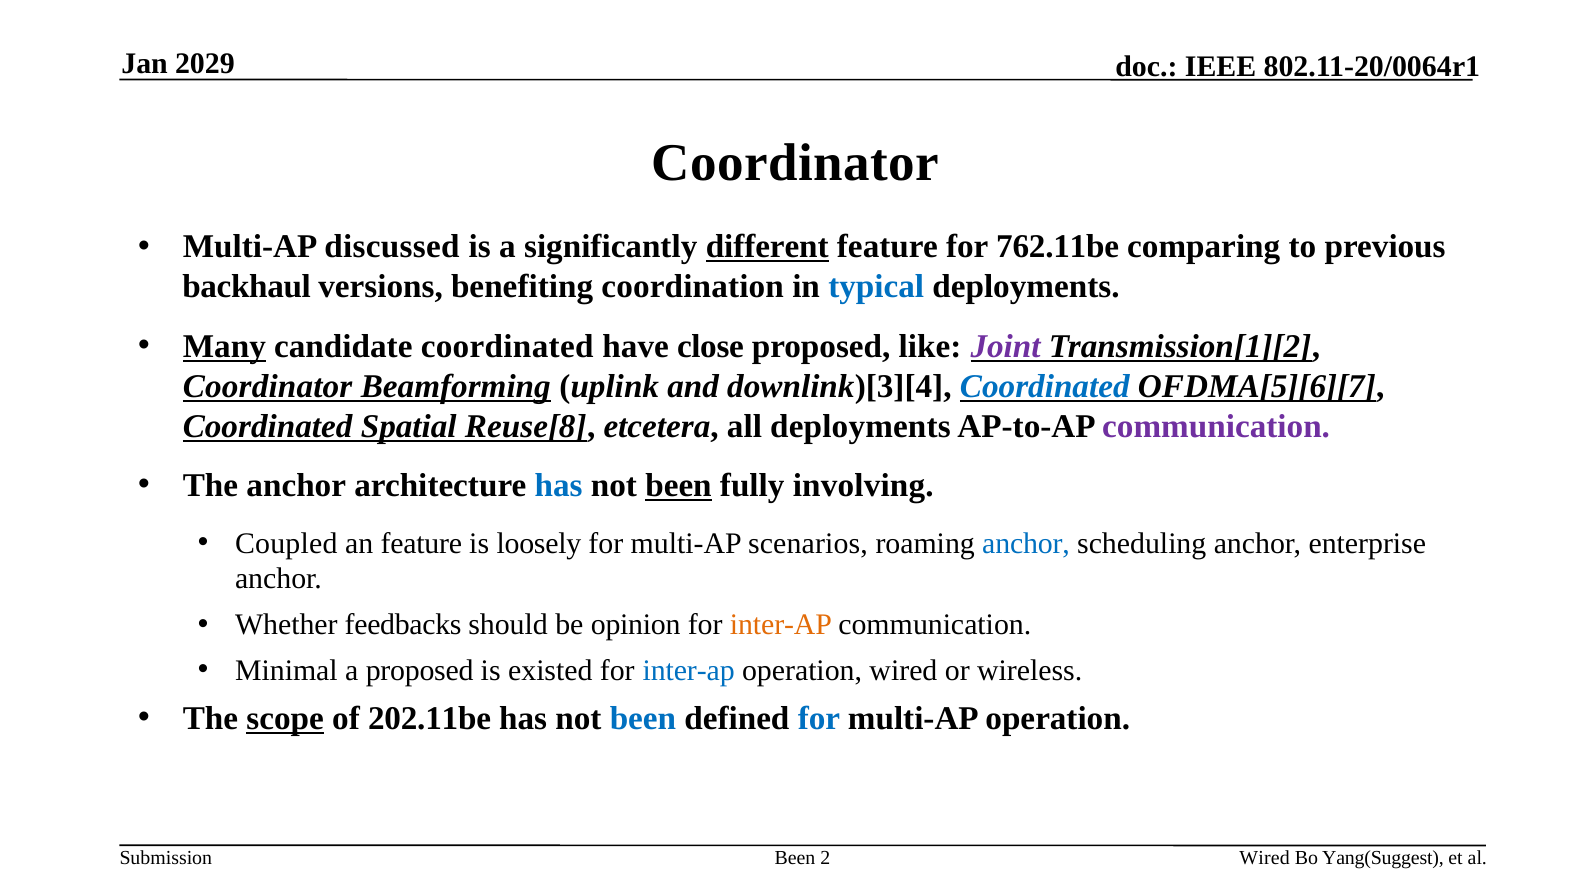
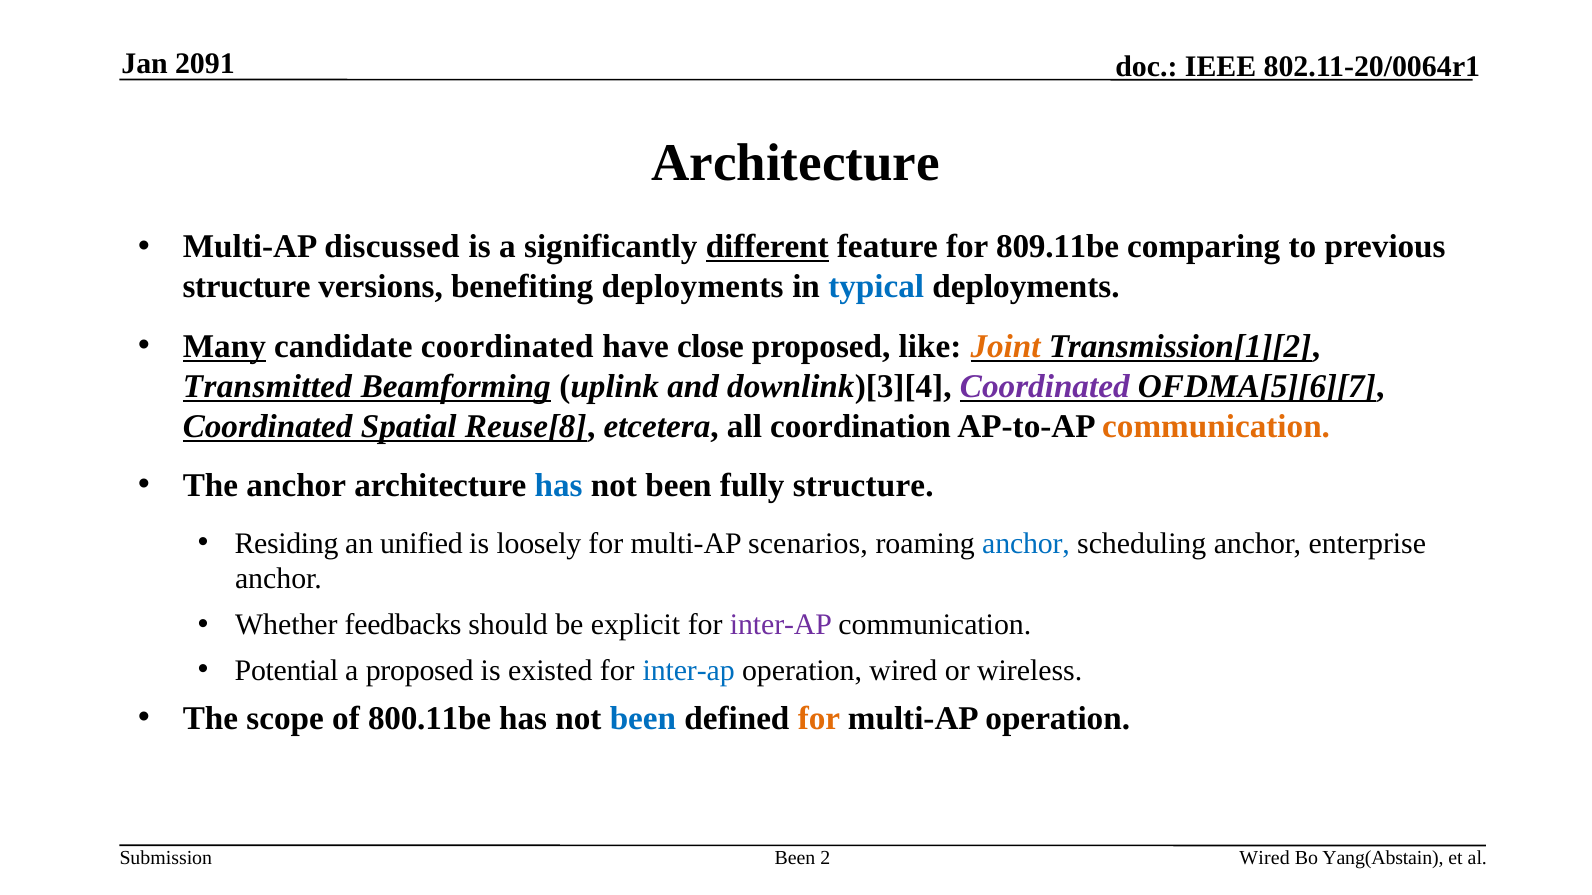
2029: 2029 -> 2091
Coordinator at (795, 163): Coordinator -> Architecture
762.11be: 762.11be -> 809.11be
backhaul at (247, 287): backhaul -> structure
benefiting coordination: coordination -> deployments
Joint colour: purple -> orange
Coordinator at (268, 387): Coordinator -> Transmitted
Coordinated at (1045, 387) colour: blue -> purple
all deployments: deployments -> coordination
communication at (1216, 426) colour: purple -> orange
been at (679, 486) underline: present -> none
fully involving: involving -> structure
Coupled: Coupled -> Residing
an feature: feature -> unified
opinion: opinion -> explicit
inter-AP at (781, 625) colour: orange -> purple
Minimal: Minimal -> Potential
scope underline: present -> none
202.11be: 202.11be -> 800.11be
for at (819, 719) colour: blue -> orange
Yang(Suggest: Yang(Suggest -> Yang(Abstain
